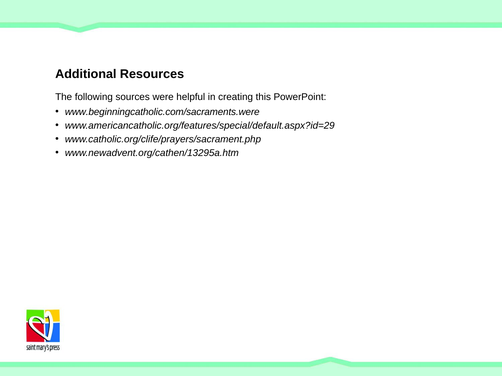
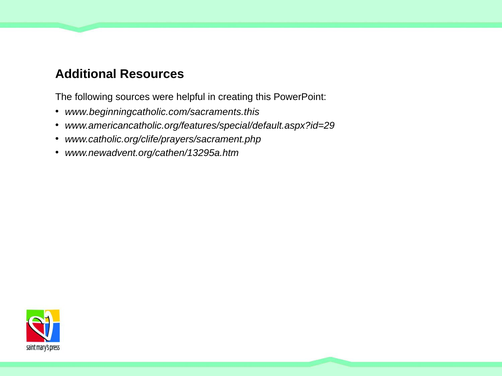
www.beginningcatholic.com/sacraments.were: www.beginningcatholic.com/sacraments.were -> www.beginningcatholic.com/sacraments.this
